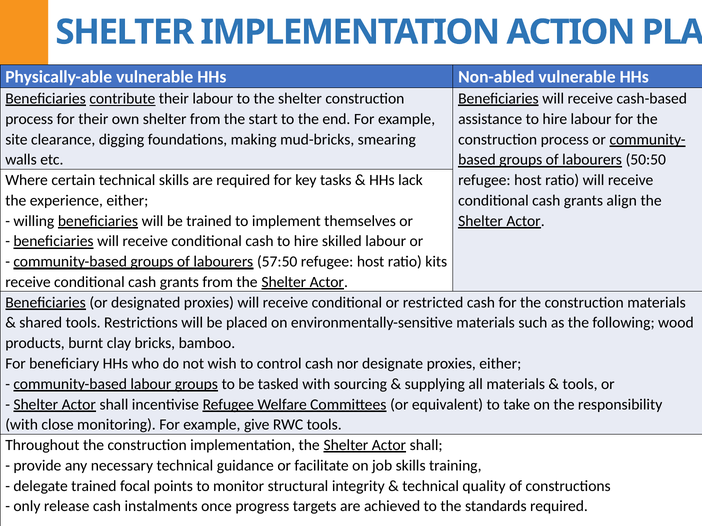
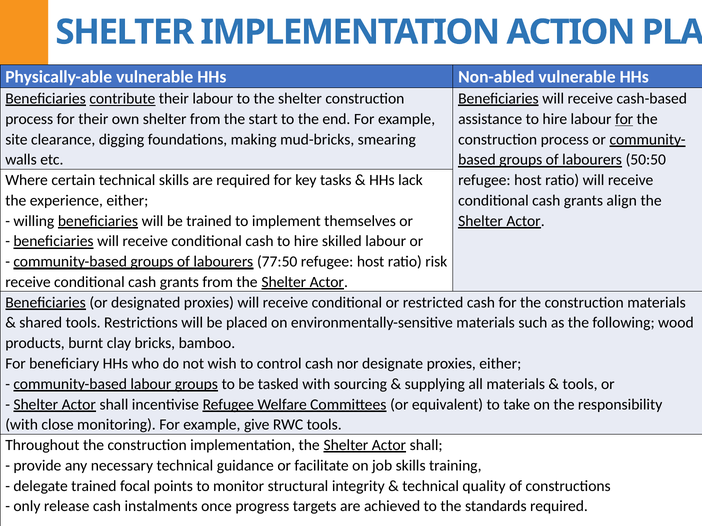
for at (624, 119) underline: none -> present
57:50: 57:50 -> 77:50
kits: kits -> risk
